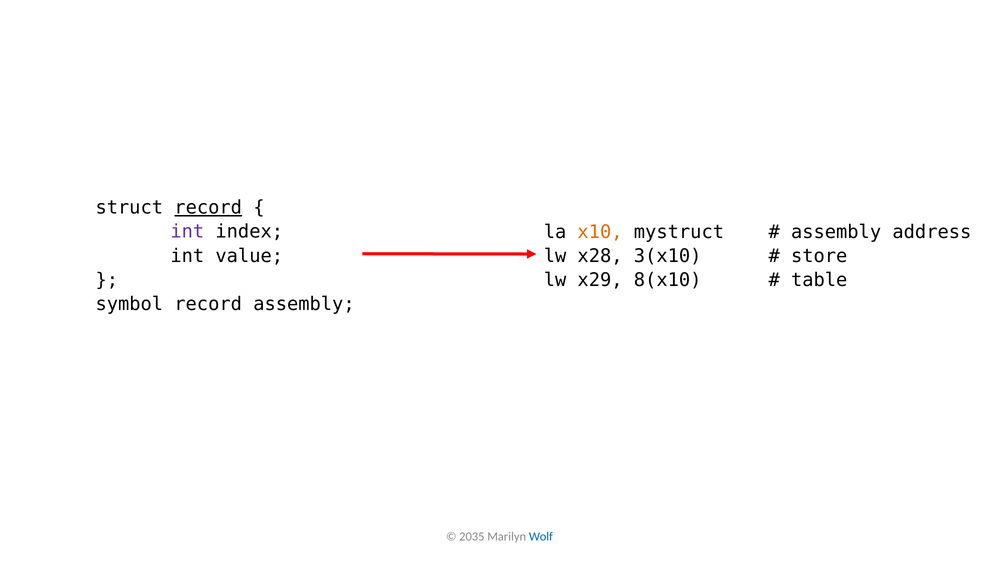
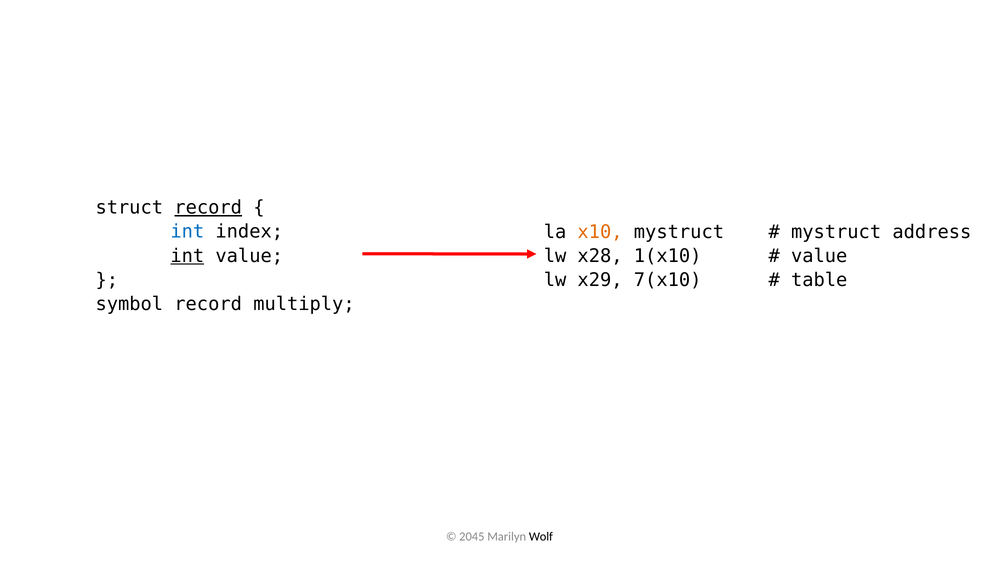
int at (187, 232) colour: purple -> blue
assembly at (836, 232): assembly -> mystruct
int at (187, 256) underline: none -> present
3(x10: 3(x10 -> 1(x10
store at (819, 256): store -> value
8(x10: 8(x10 -> 7(x10
record assembly: assembly -> multiply
2035: 2035 -> 2045
Wolf colour: blue -> black
